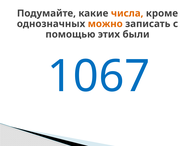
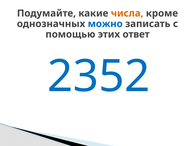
можно colour: orange -> blue
были: были -> ответ
1067: 1067 -> 2352
